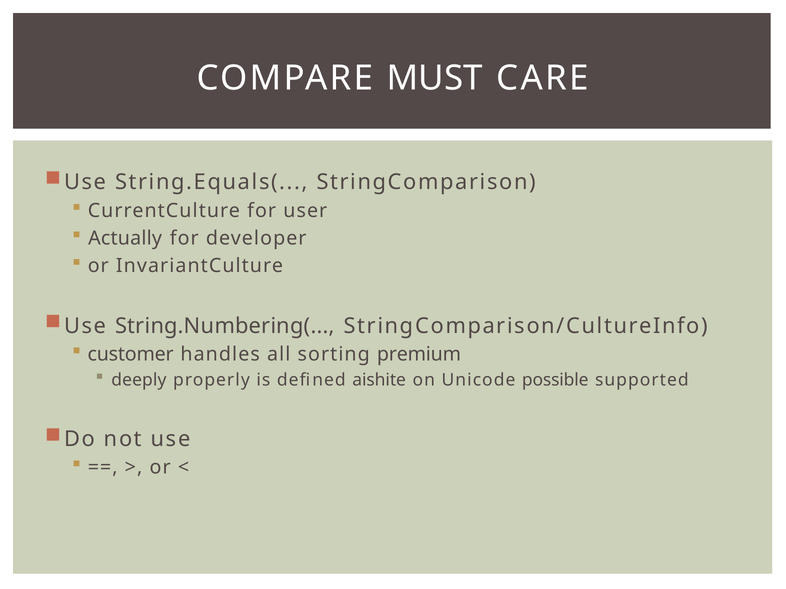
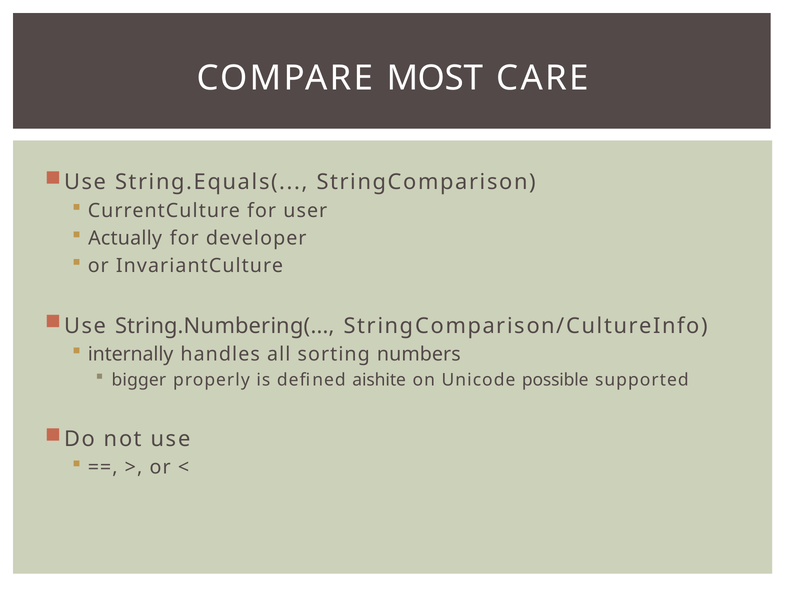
MUST: MUST -> MOST
customer: customer -> internally
premium: premium -> numbers
deeply: deeply -> bigger
